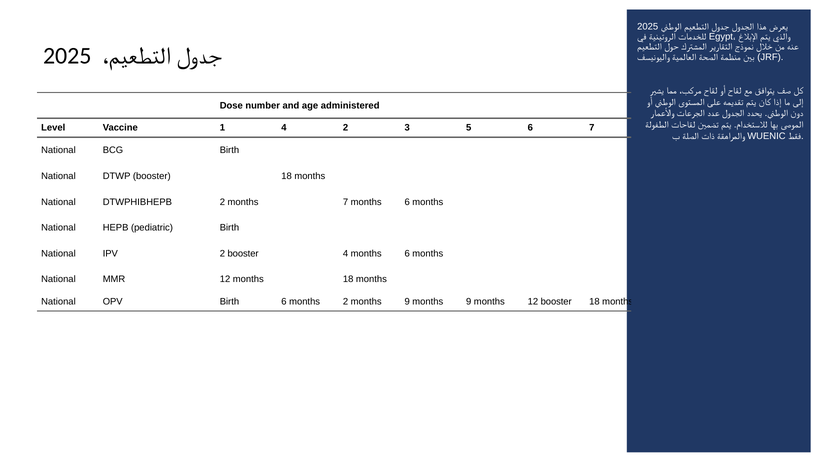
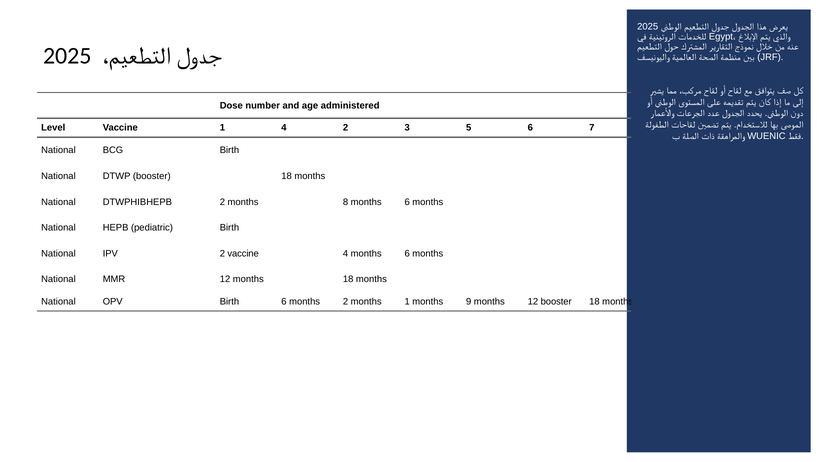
months 7: 7 -> 8
2 booster: booster -> vaccine
2 months 9: 9 -> 1
